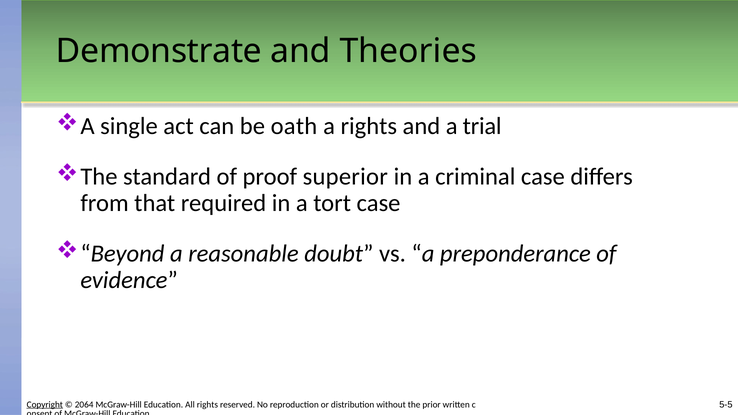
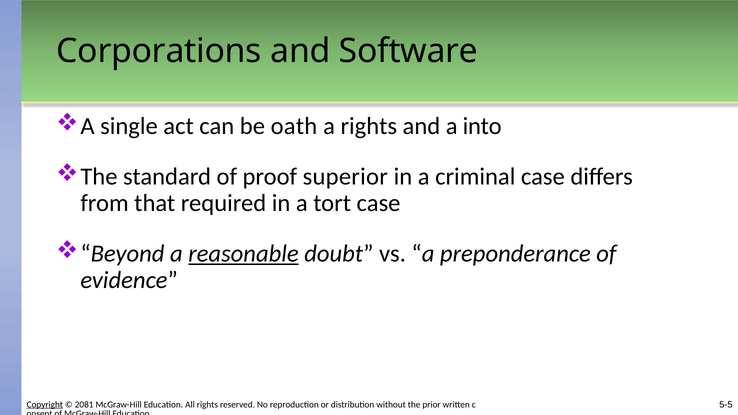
Demonstrate: Demonstrate -> Corporations
Theories: Theories -> Software
trial: trial -> into
reasonable underline: none -> present
2064: 2064 -> 2081
